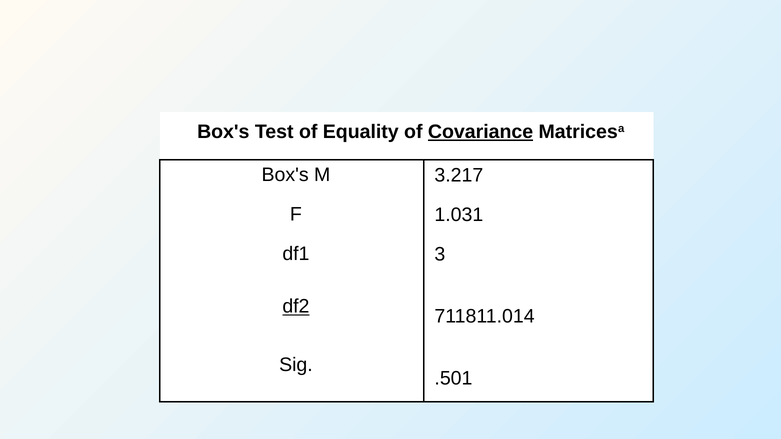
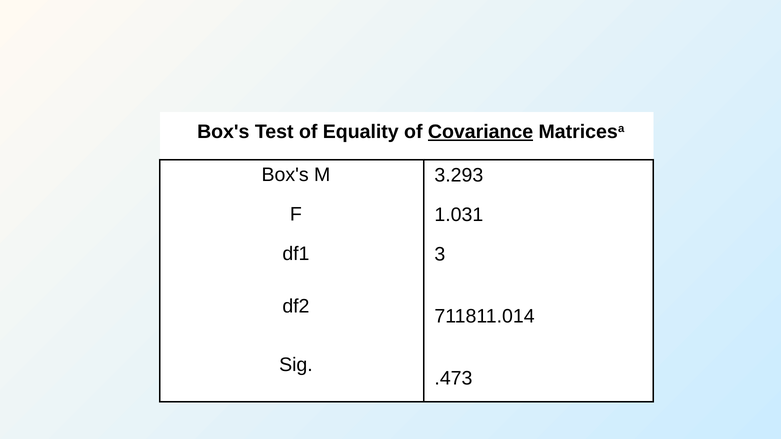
3.217: 3.217 -> 3.293
df2 underline: present -> none
.501: .501 -> .473
